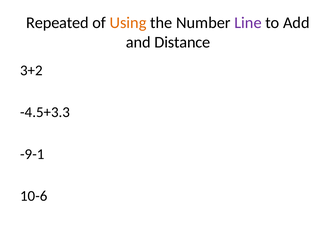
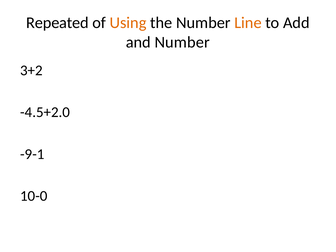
Line colour: purple -> orange
and Distance: Distance -> Number
-4.5+3.3: -4.5+3.3 -> -4.5+2.0
10-6: 10-6 -> 10-0
